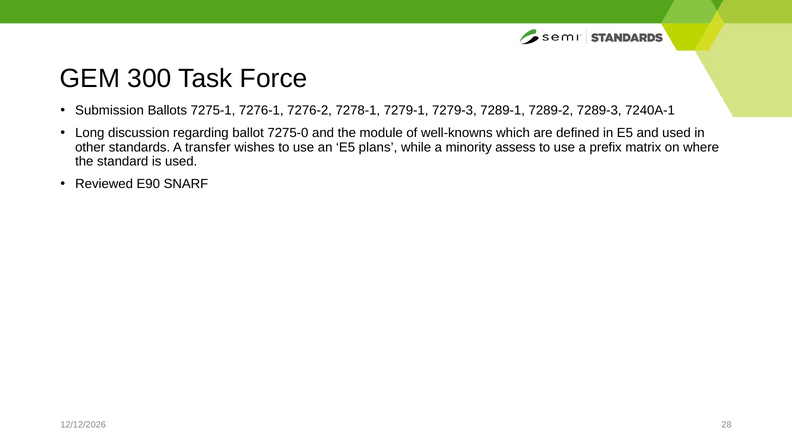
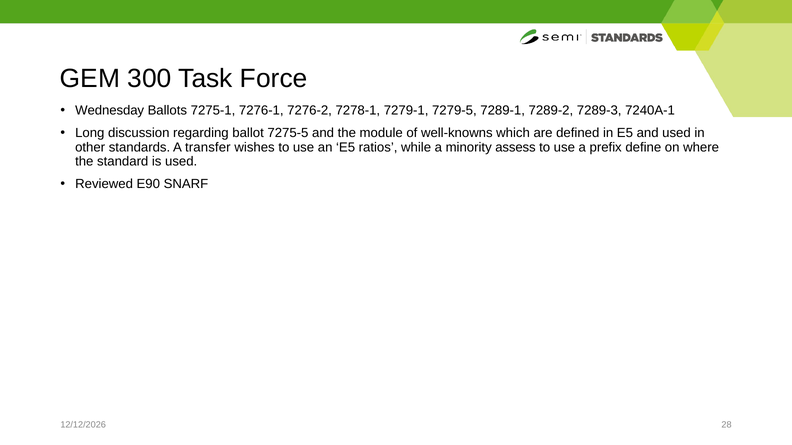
Submission: Submission -> Wednesday
7279-3: 7279-3 -> 7279-5
7275-0: 7275-0 -> 7275-5
plans: plans -> ratios
matrix: matrix -> define
